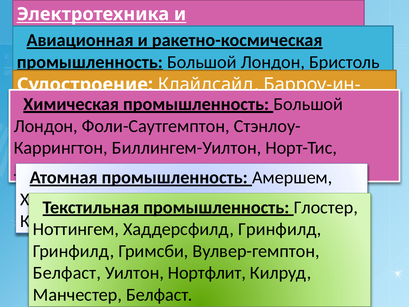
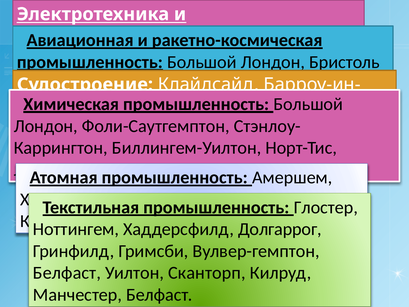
Гринфилд at (280, 229): Гринфилд -> Долгаррог
Нортфлит: Нортфлит -> Сканторп
